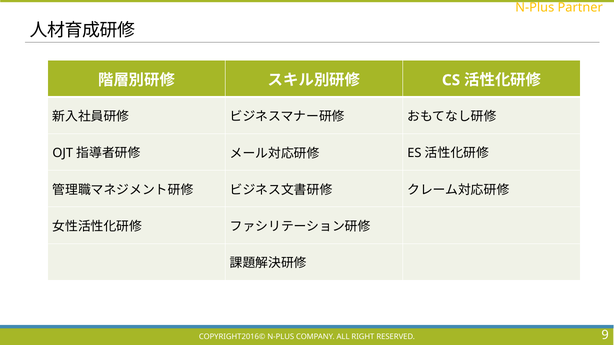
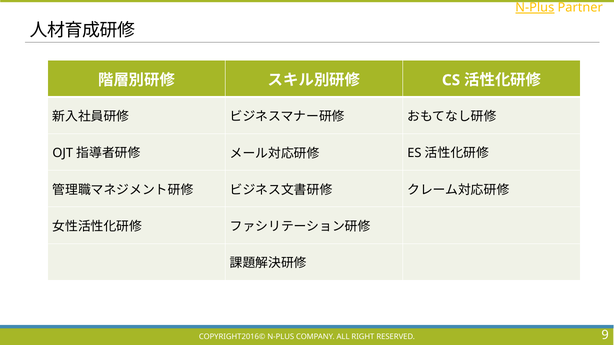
N-Plus at (535, 7) underline: none -> present
